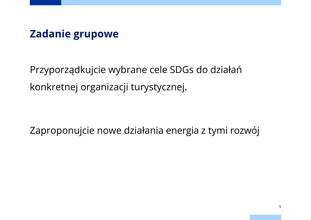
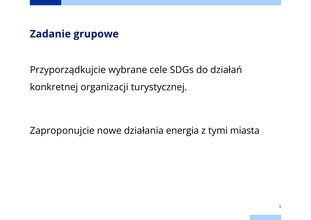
rozwój: rozwój -> miasta
